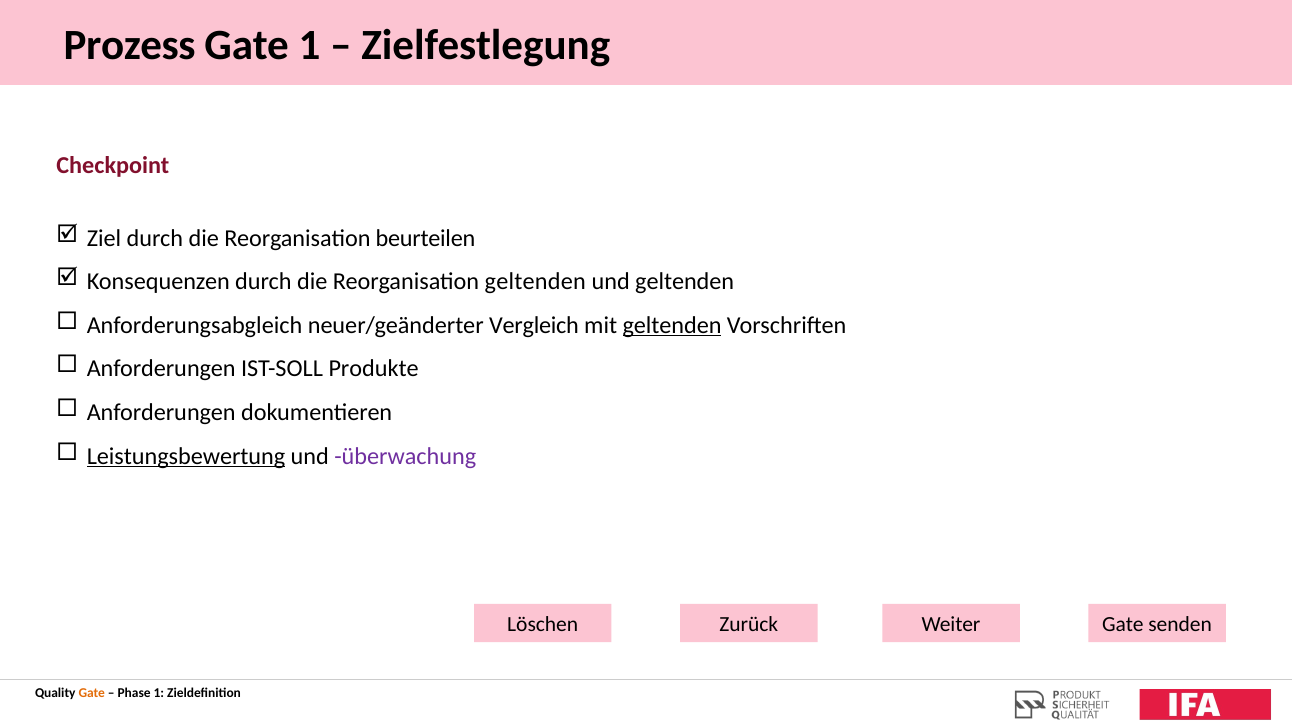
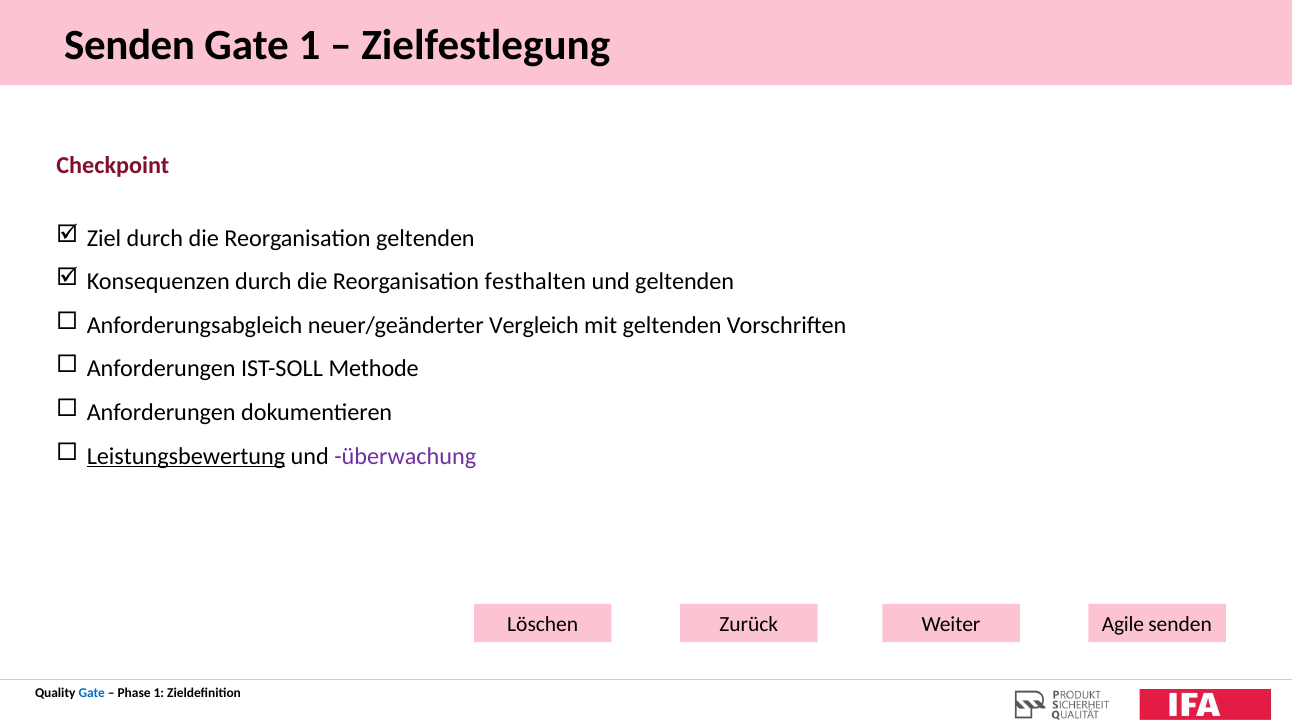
Prozess at (130, 45): Prozess -> Senden
Reorganisation beurteilen: beurteilen -> geltenden
Reorganisation geltenden: geltenden -> festhalten
geltenden at (672, 325) underline: present -> none
Produkte: Produkte -> Methode
Löschen Gate: Gate -> Agile
Gate at (92, 693) colour: orange -> blue
